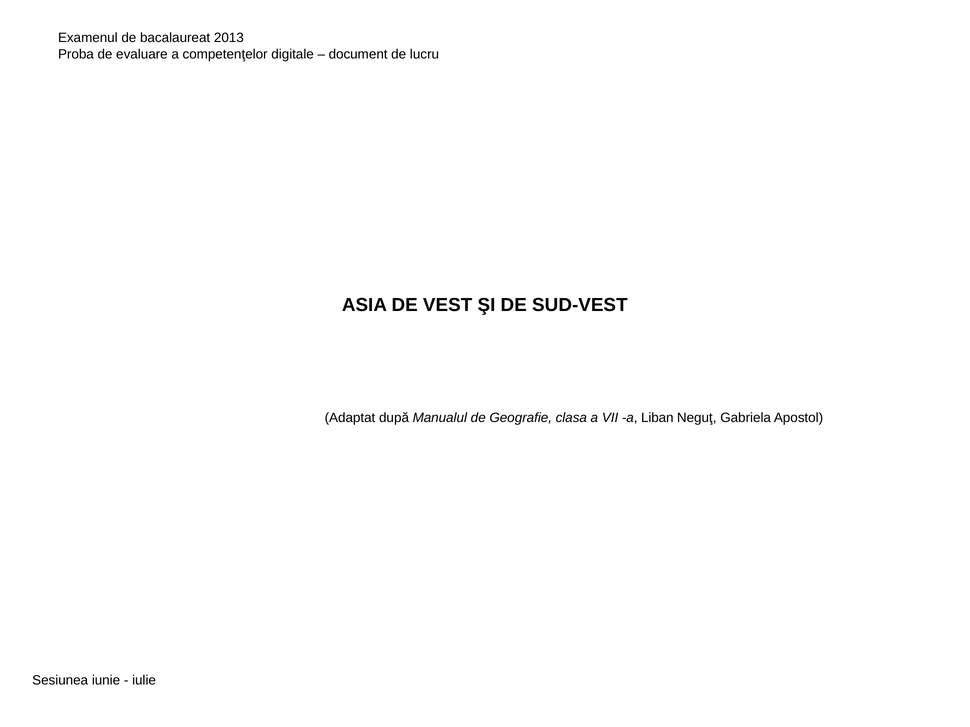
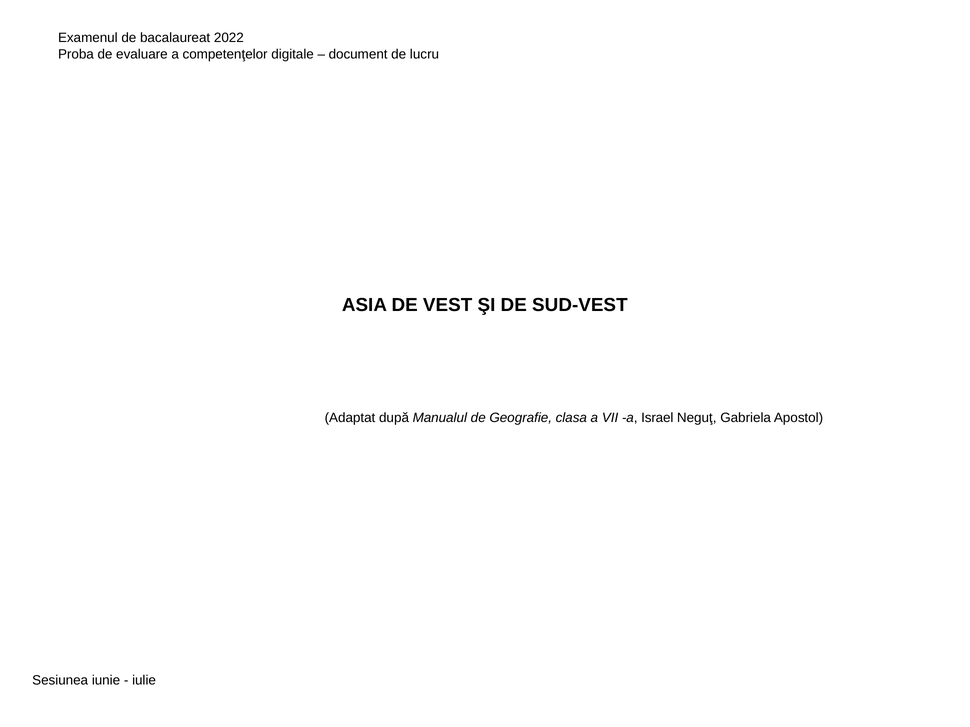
2013: 2013 -> 2022
Liban: Liban -> Israel
